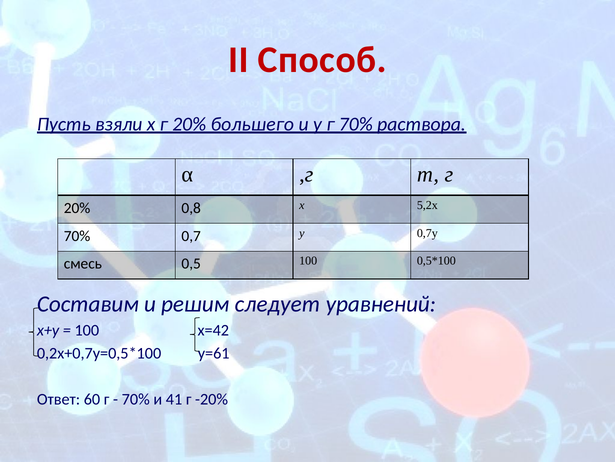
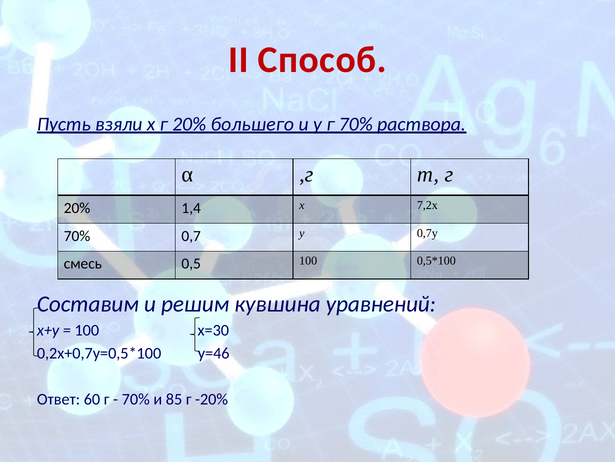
0,8: 0,8 -> 1,4
5,2х: 5,2х -> 7,2х
следует: следует -> кувшина
х=42: х=42 -> х=30
у=61: у=61 -> у=46
41: 41 -> 85
